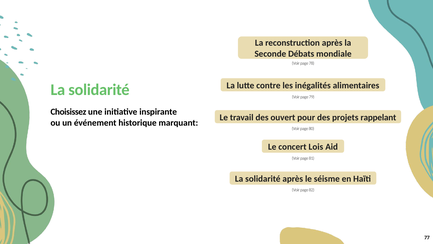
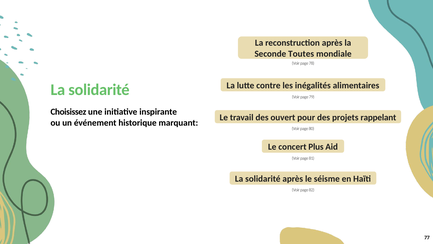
Débats: Débats -> Toutes
Lois: Lois -> Plus
